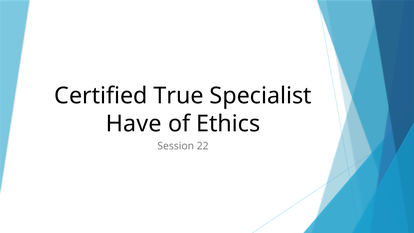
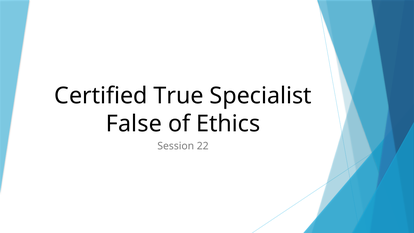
Have: Have -> False
